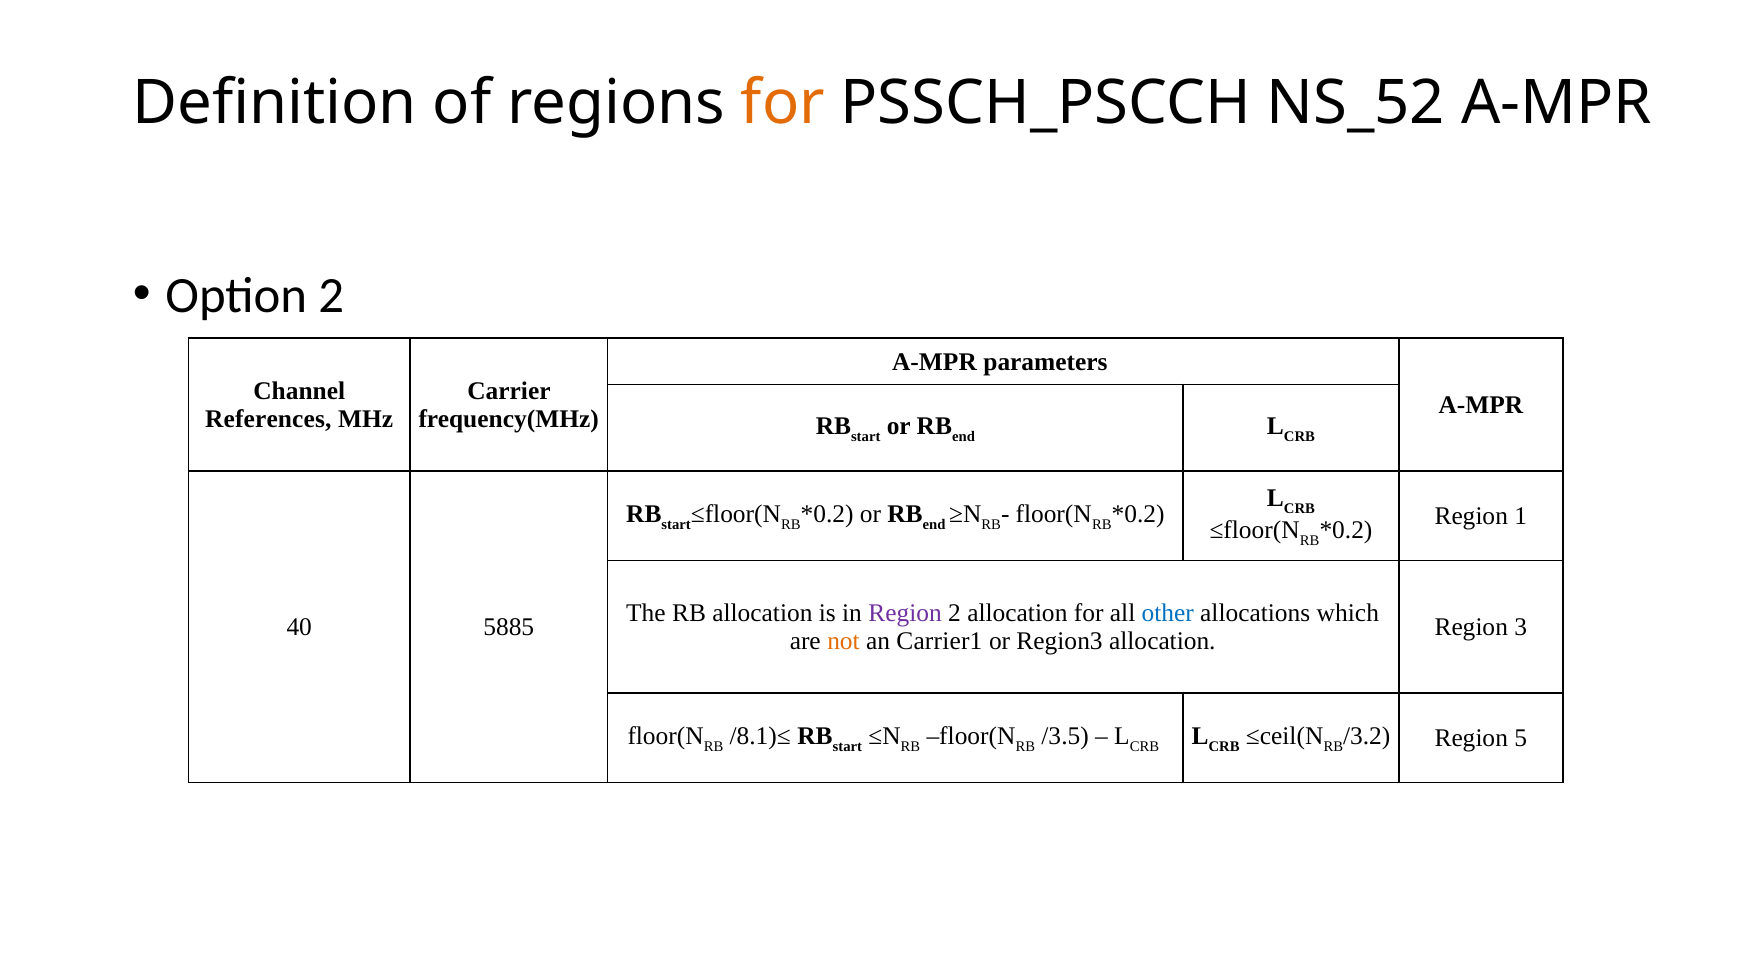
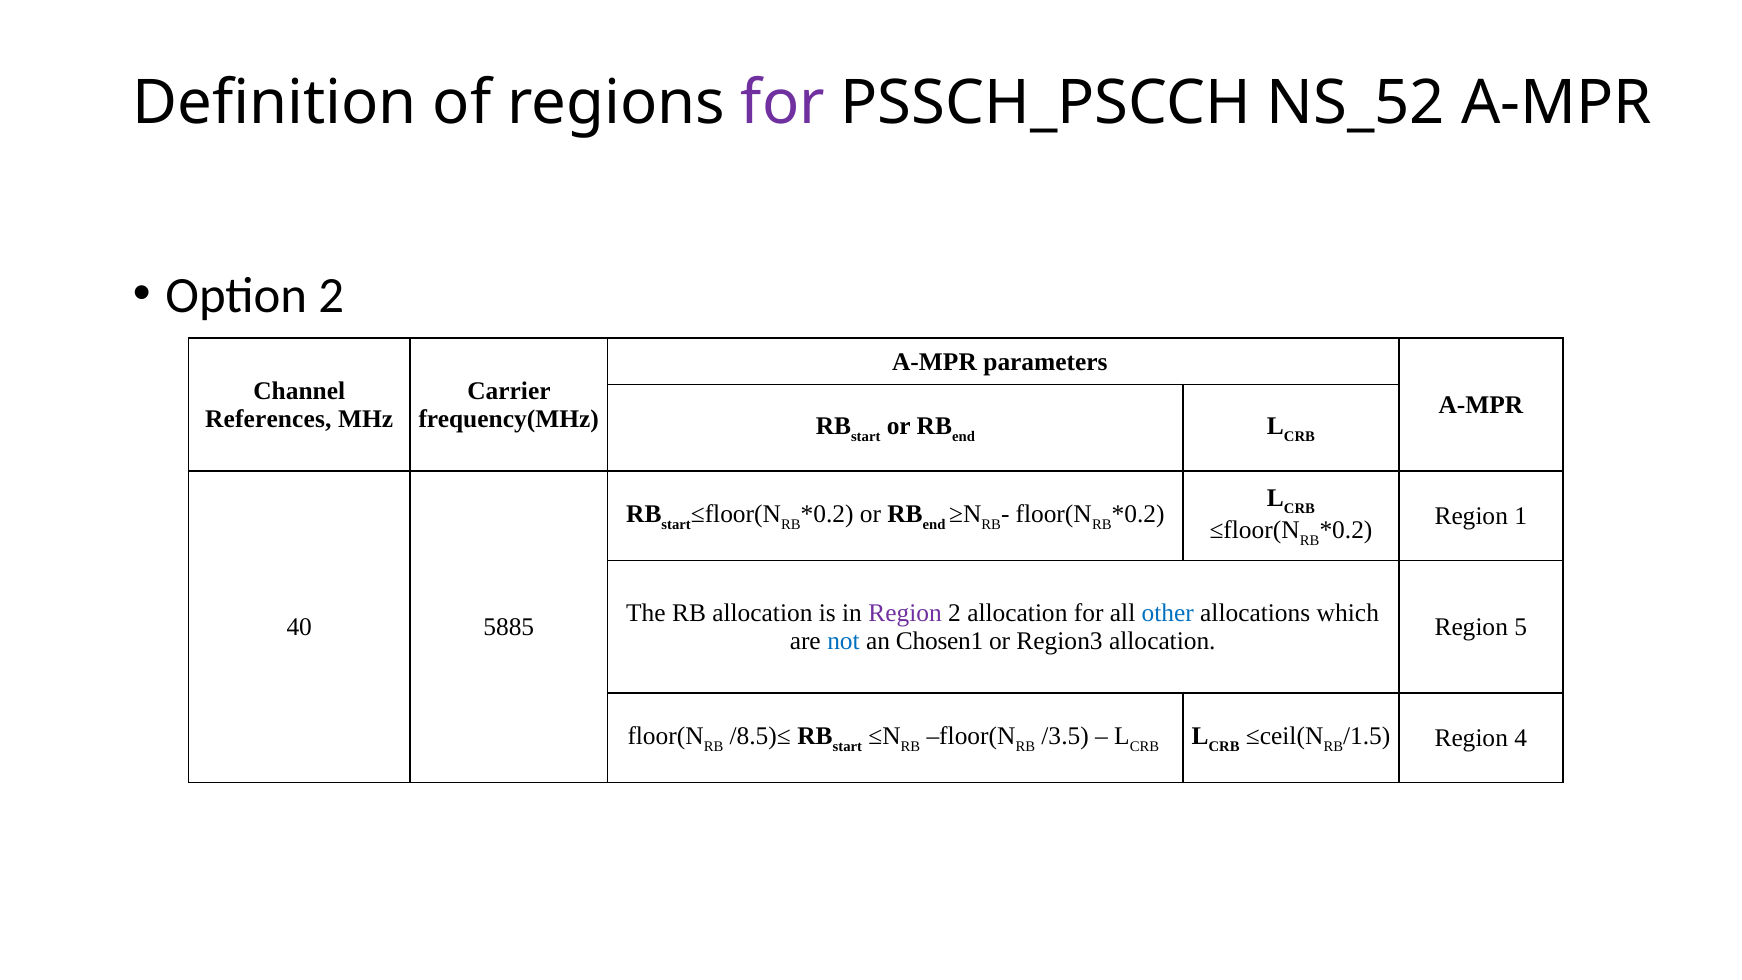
for at (783, 103) colour: orange -> purple
3: 3 -> 5
not colour: orange -> blue
Carrier1: Carrier1 -> Chosen1
/8.1)≤: /8.1)≤ -> /8.5)≤
/3.2: /3.2 -> /1.5
5: 5 -> 4
